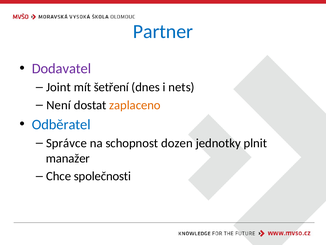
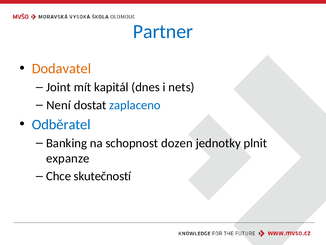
Dodavatel colour: purple -> orange
šetření: šetření -> kapitál
zaplaceno colour: orange -> blue
Správce: Správce -> Banking
manažer: manažer -> expanze
společnosti: společnosti -> skutečností
